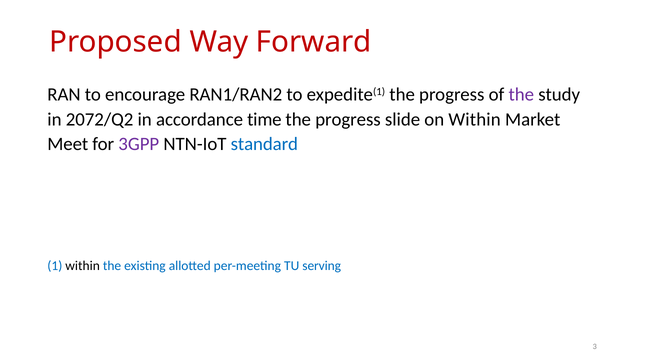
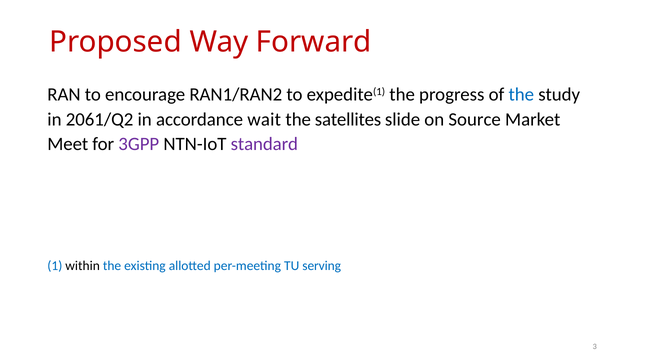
the at (521, 95) colour: purple -> blue
2072/Q2: 2072/Q2 -> 2061/Q2
time: time -> wait
progress at (348, 119): progress -> satellites
on Within: Within -> Source
standard colour: blue -> purple
